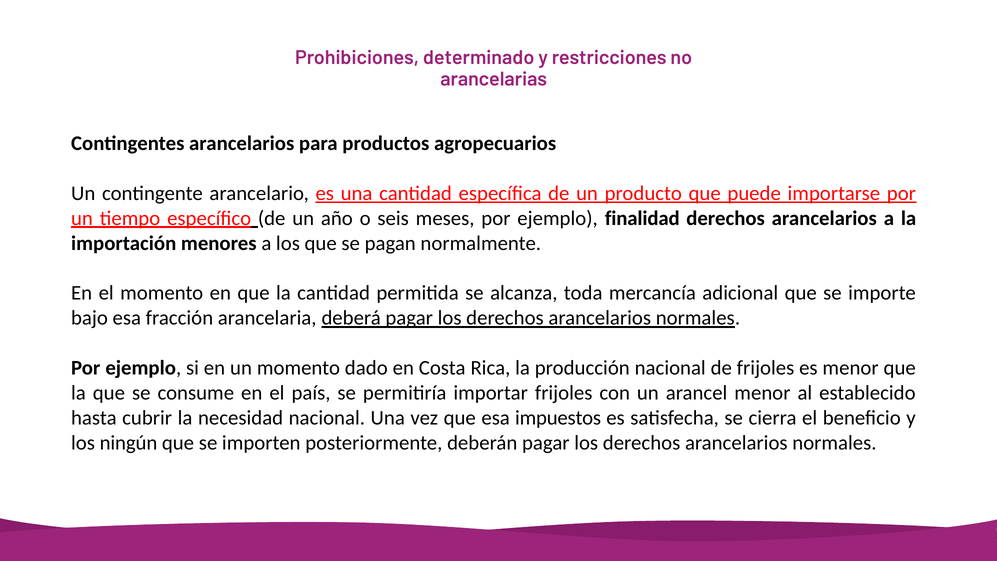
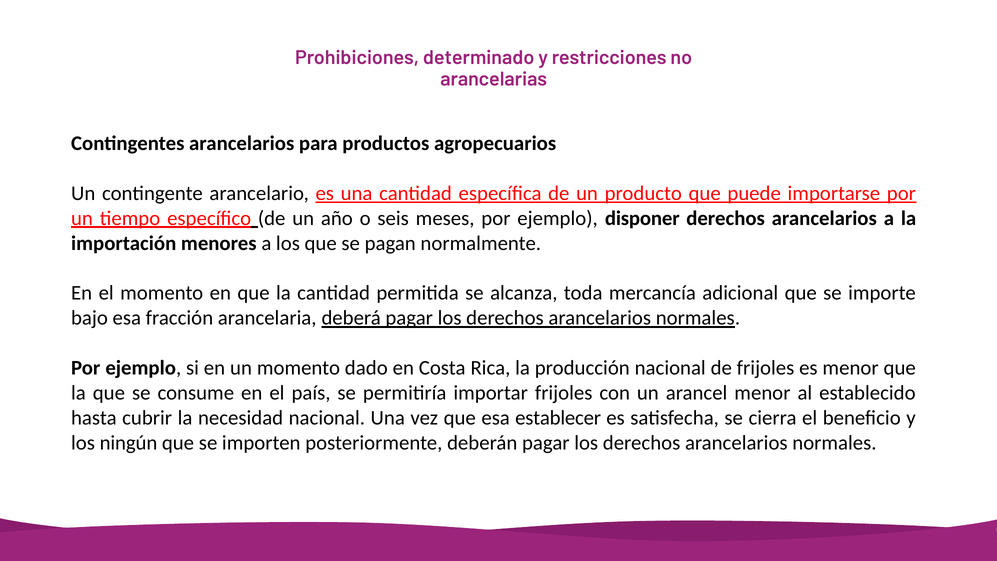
finalidad: finalidad -> disponer
impuestos: impuestos -> establecer
